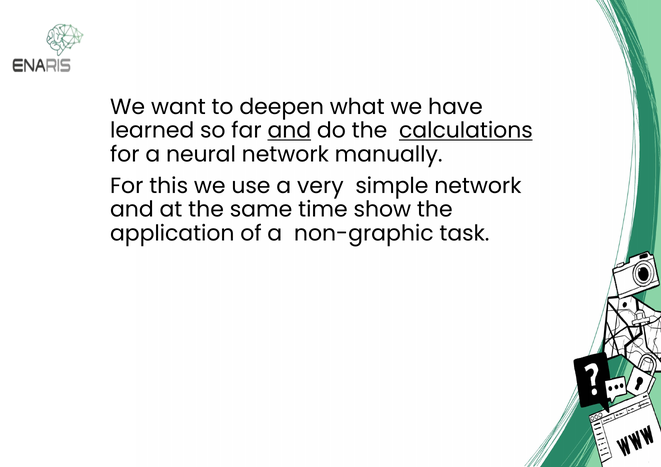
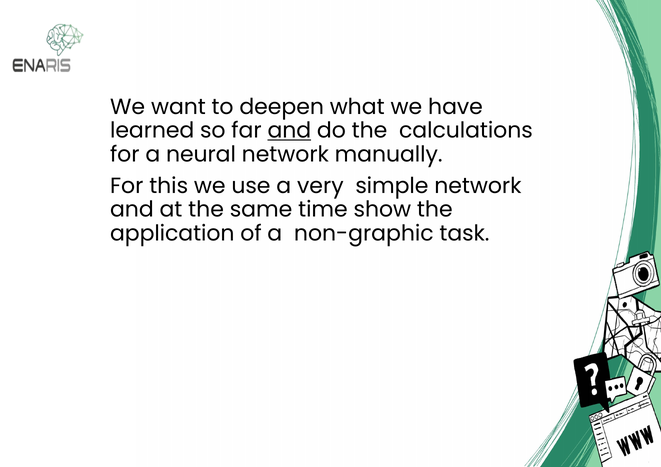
calculations underline: present -> none
